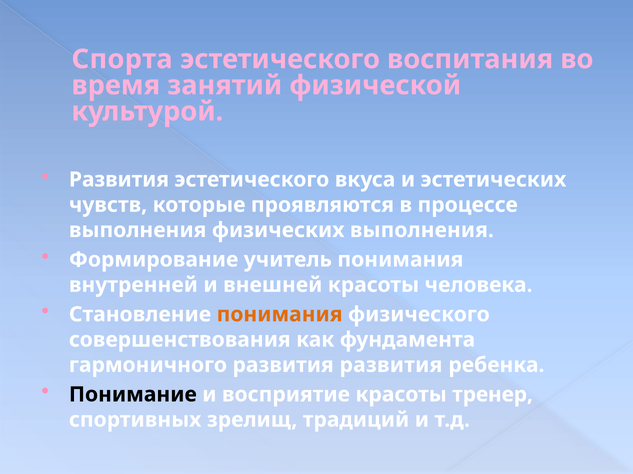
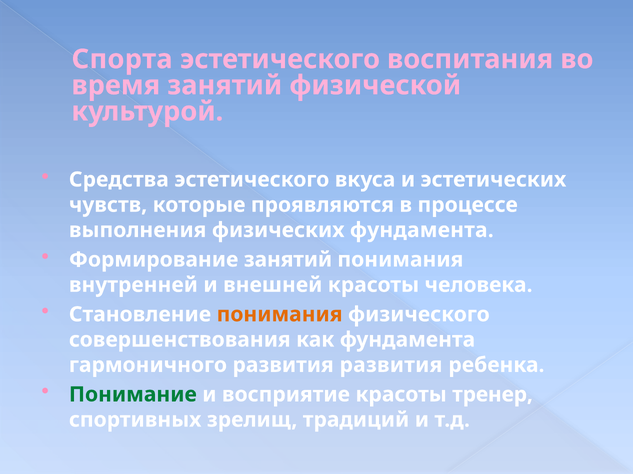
Развития at (119, 180): Развития -> Средства
физических выполнения: выполнения -> фундамента
Формирование учитель: учитель -> занятий
Понимание colour: black -> green
